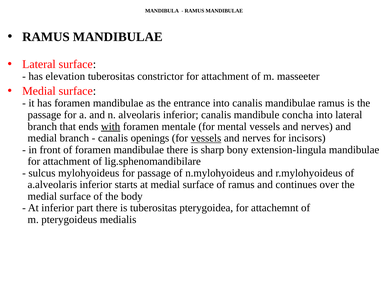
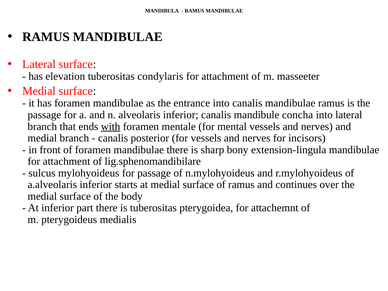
constrictor: constrictor -> condylaris
openings: openings -> posterior
vessels at (206, 138) underline: present -> none
